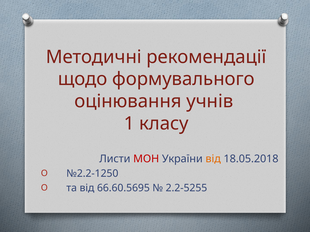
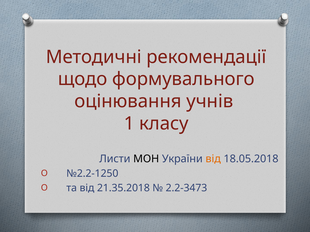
МОН colour: red -> black
66.60.5695: 66.60.5695 -> 21.35.2018
2.2-5255: 2.2-5255 -> 2.2-3473
